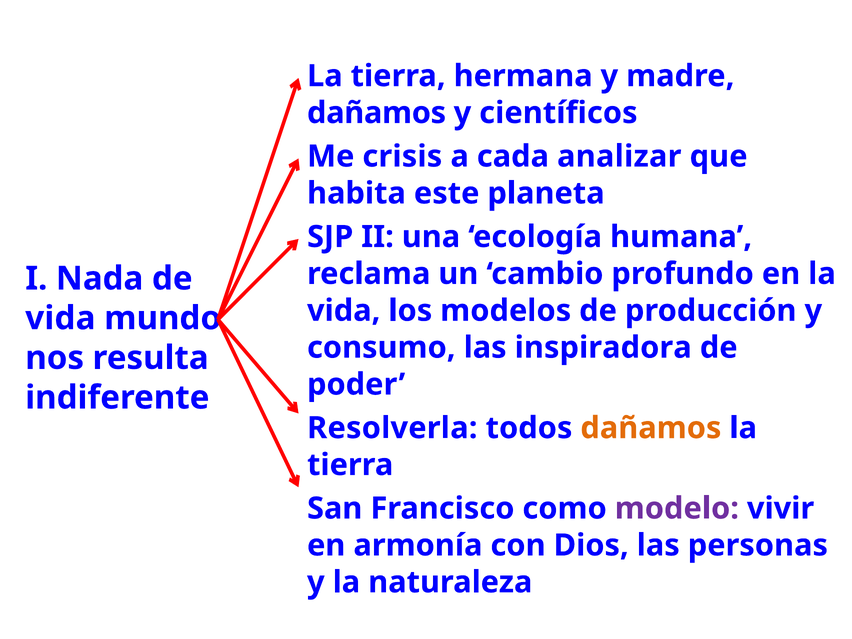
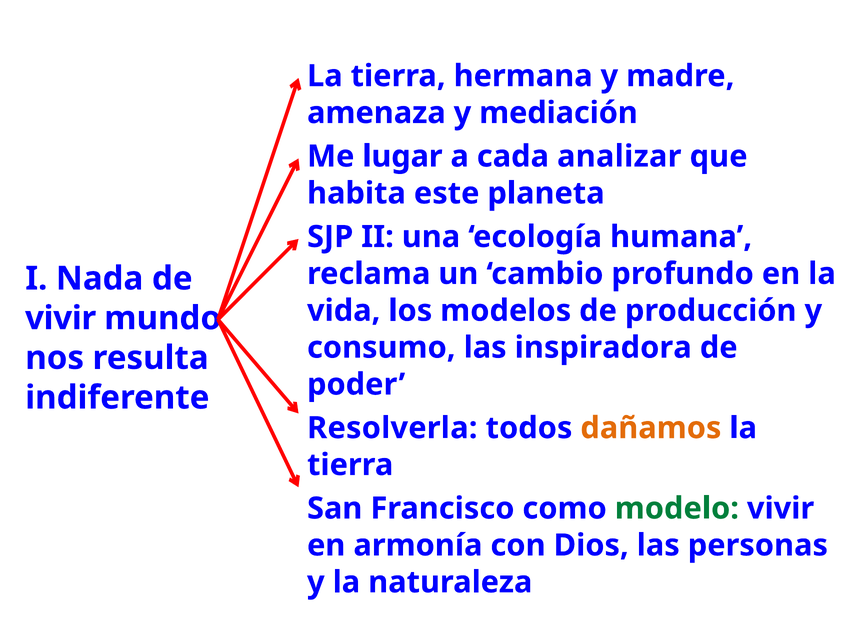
dañamos at (377, 113): dañamos -> amenaza
científicos: científicos -> mediación
crisis: crisis -> lugar
vida at (60, 318): vida -> vivir
modelo colour: purple -> green
